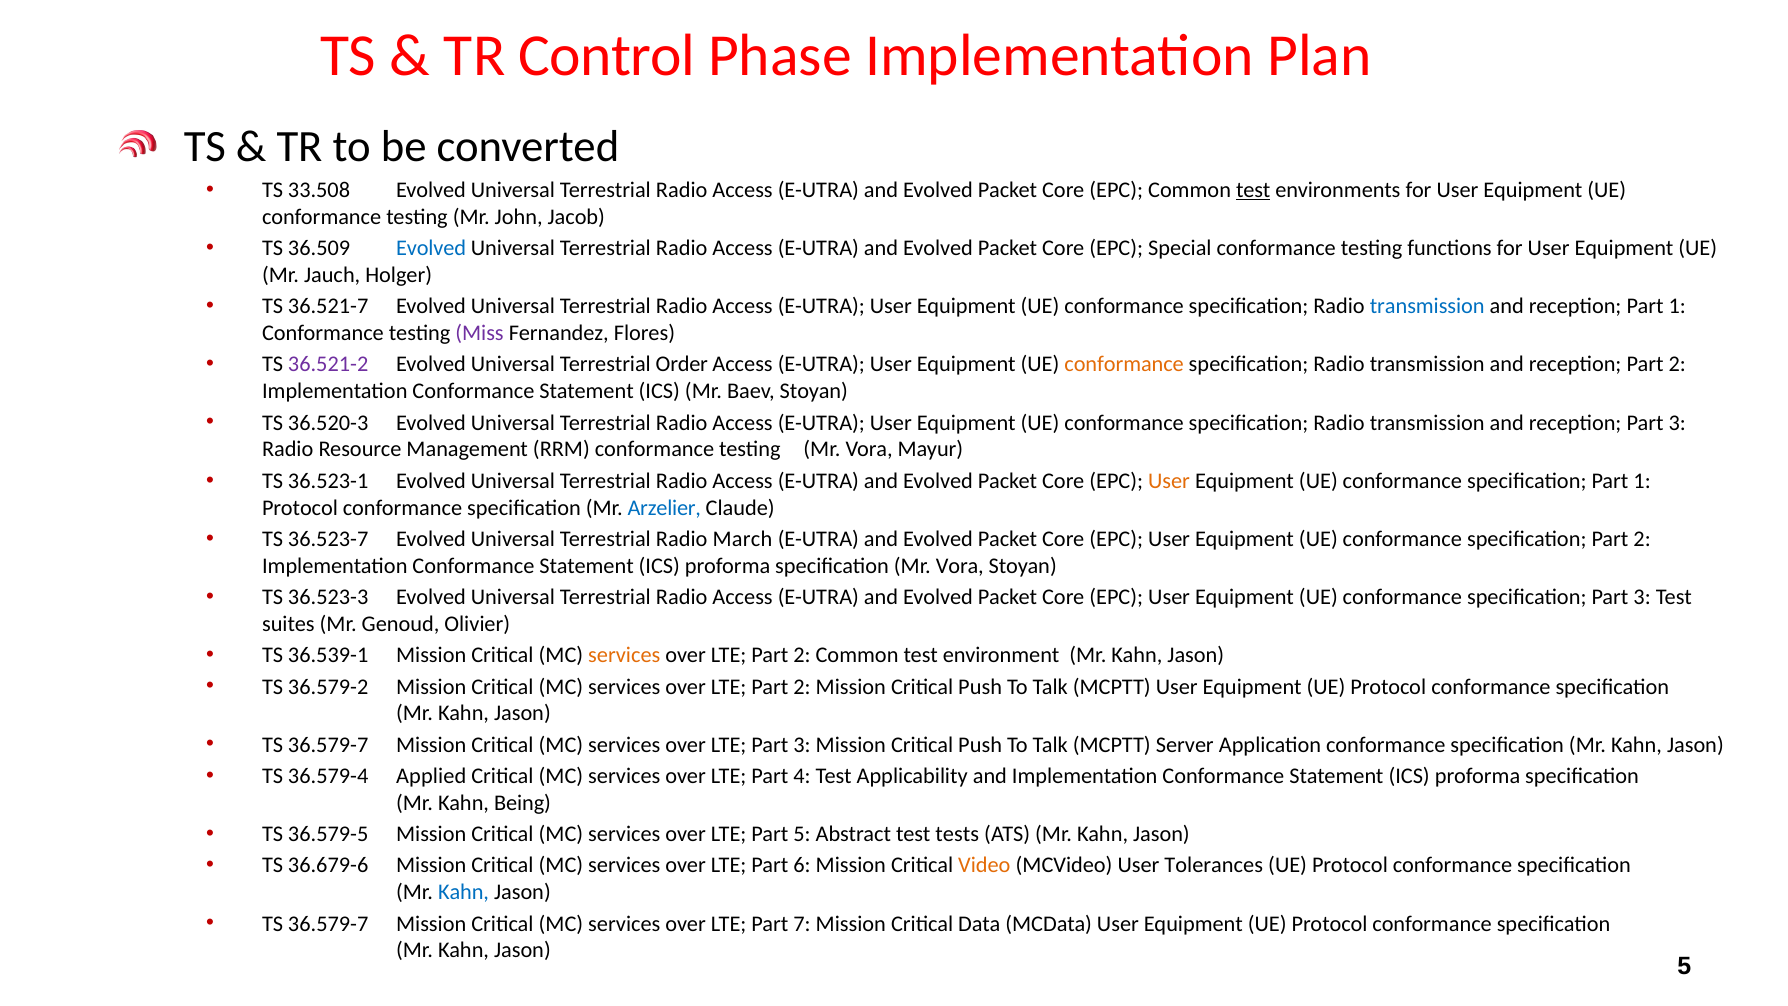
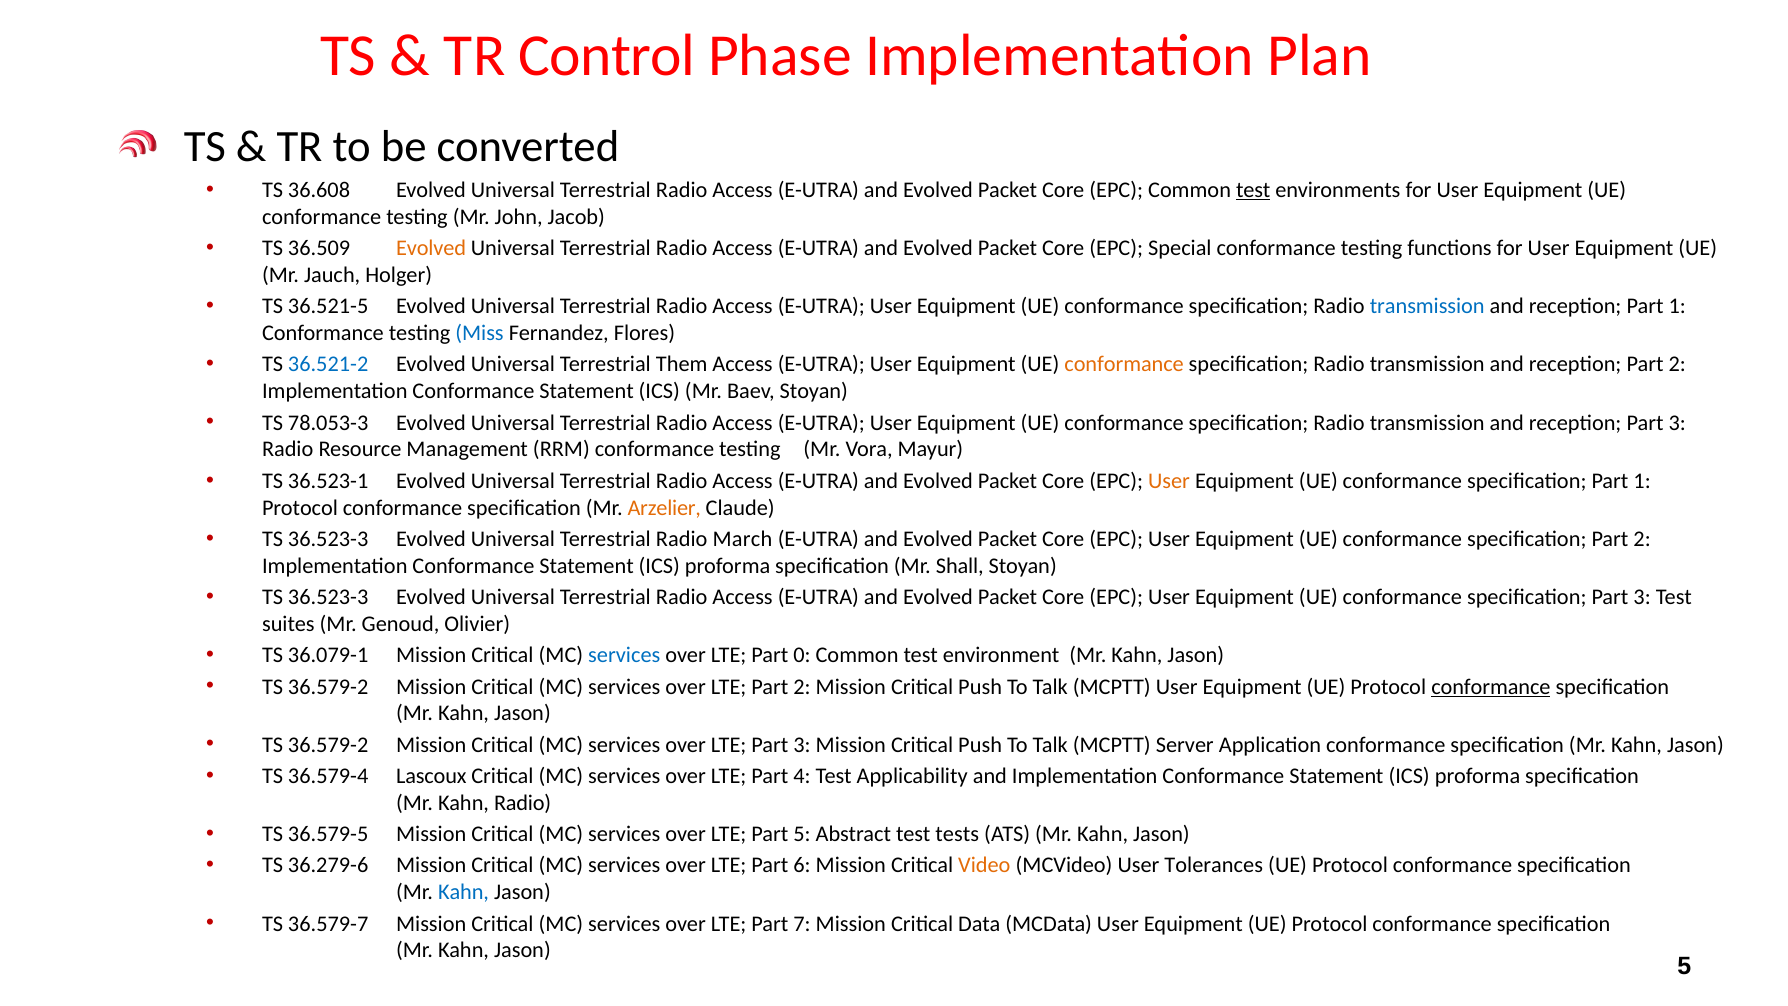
33.508: 33.508 -> 36.608
Evolved at (431, 248) colour: blue -> orange
36.521-7: 36.521-7 -> 36.521-5
Miss colour: purple -> blue
36.521-2 colour: purple -> blue
Order: Order -> Them
36.520-3: 36.520-3 -> 78.053-3
Arzelier colour: blue -> orange
36.523-7 at (328, 539): 36.523-7 -> 36.523-3
specification Mr Vora: Vora -> Shall
36.539-1: 36.539-1 -> 36.079-1
services at (624, 655) colour: orange -> blue
2 at (802, 655): 2 -> 0
conformance at (1491, 686) underline: none -> present
36.579-7 at (328, 745): 36.579-7 -> 36.579-2
Applied: Applied -> Lascoux
Kahn Being: Being -> Radio
36.679-6: 36.679-6 -> 36.279-6
